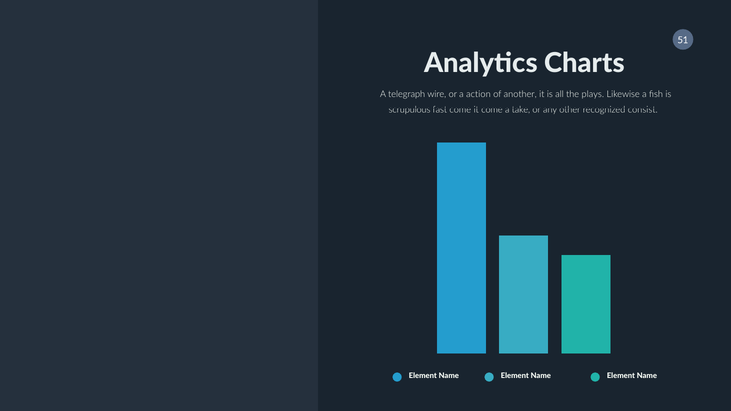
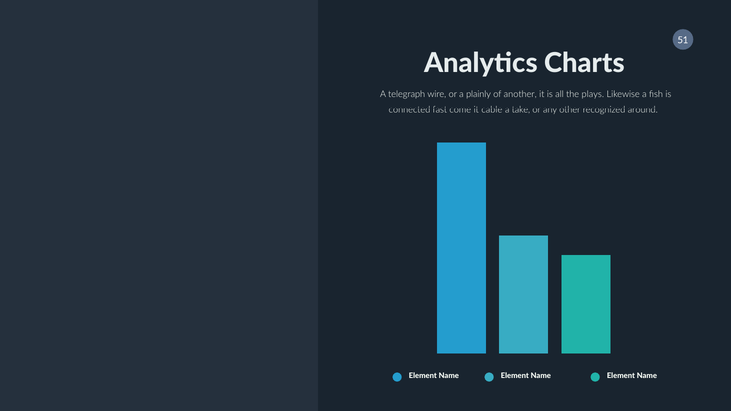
action: action -> plainly
scrupulous: scrupulous -> connected
it come: come -> cable
consist: consist -> around
